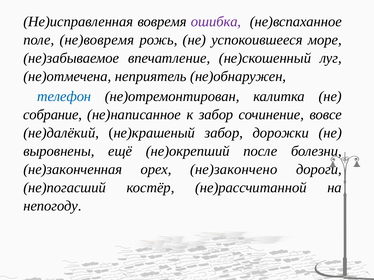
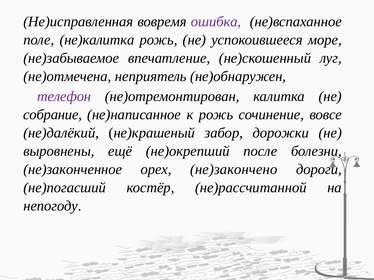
не)вовремя: не)вовремя -> не)калитка
телефон colour: blue -> purple
к забор: забор -> рожь
не)законченная: не)законченная -> не)законченное
